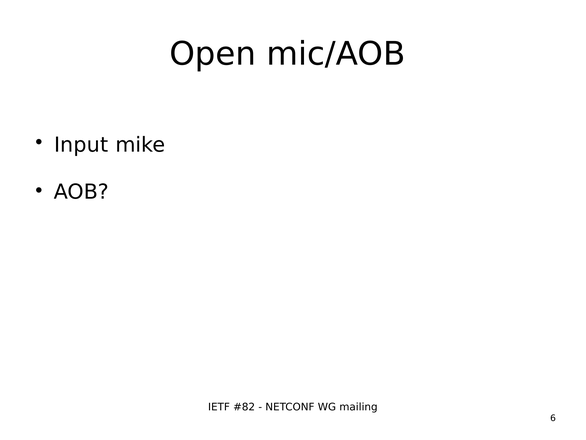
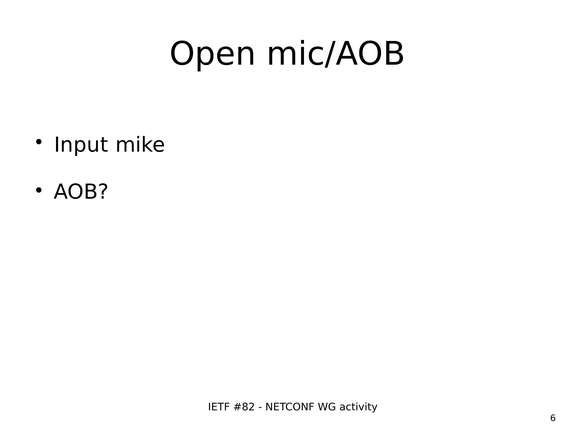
mailing: mailing -> activity
